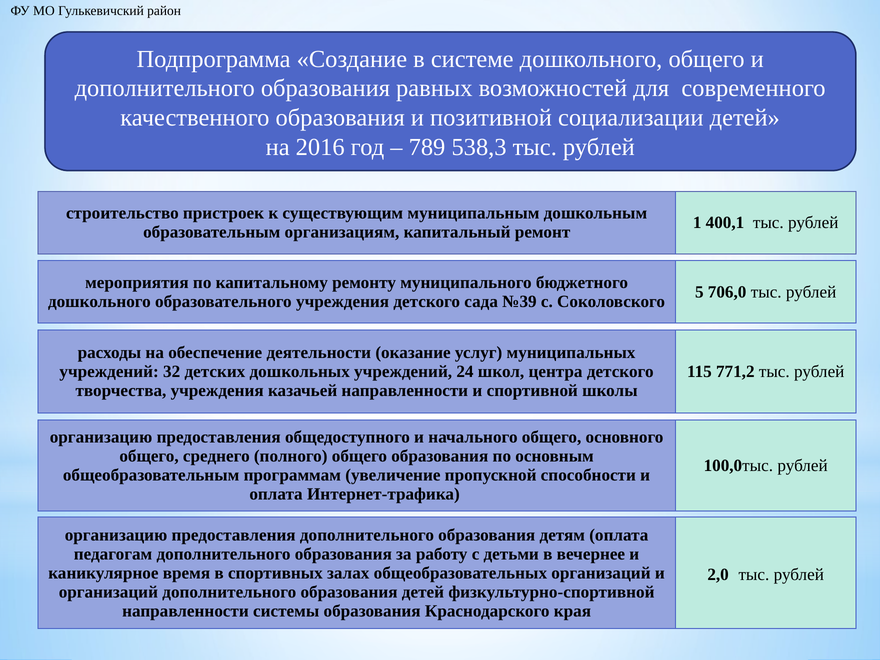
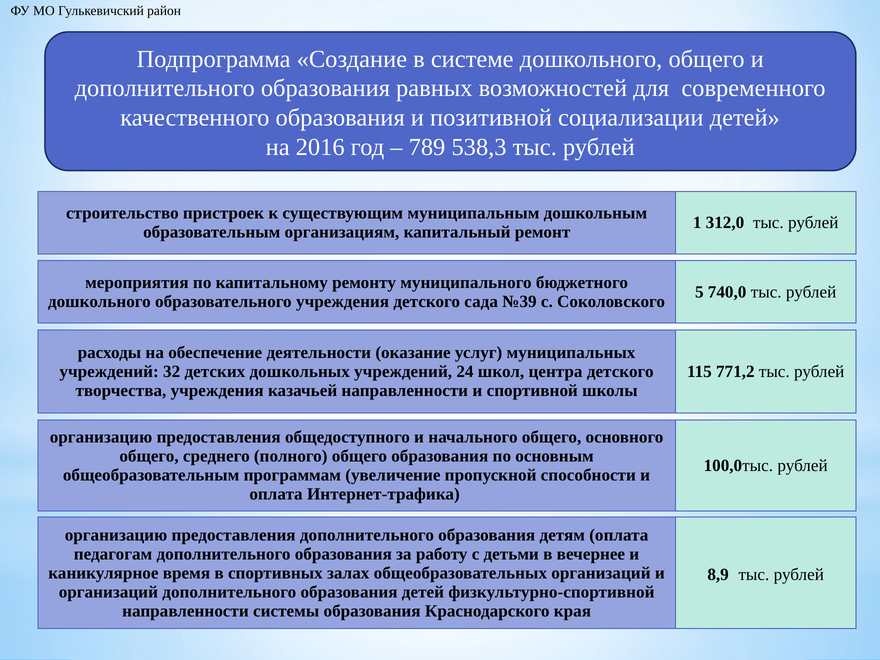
400,1: 400,1 -> 312,0
706,0: 706,0 -> 740,0
2,0: 2,0 -> 8,9
